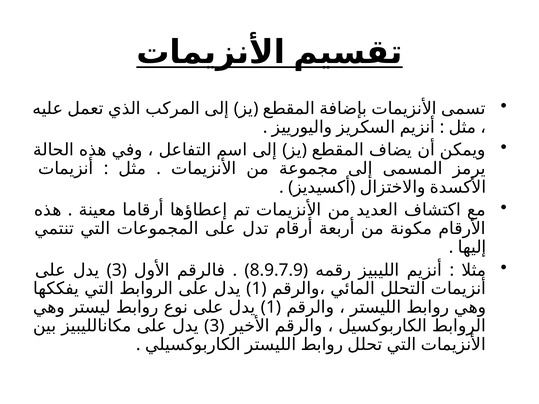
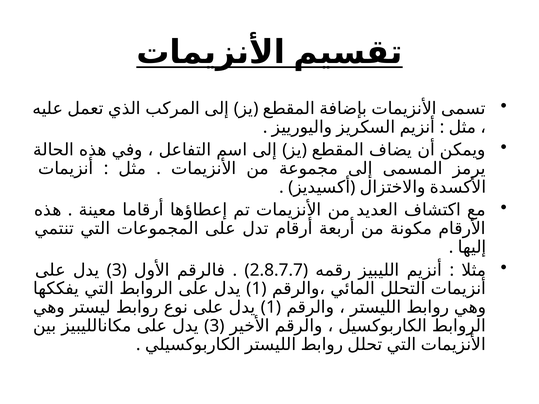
8.9.7.9: 8.9.7.9 -> 2.8.7.7
